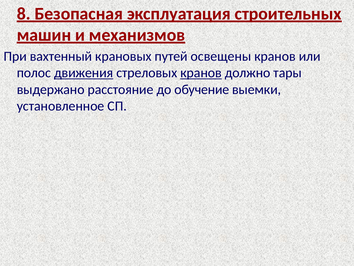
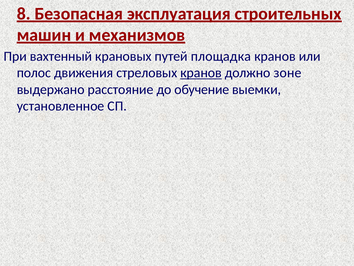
освещены: освещены -> площадка
движения underline: present -> none
тары: тары -> зоне
